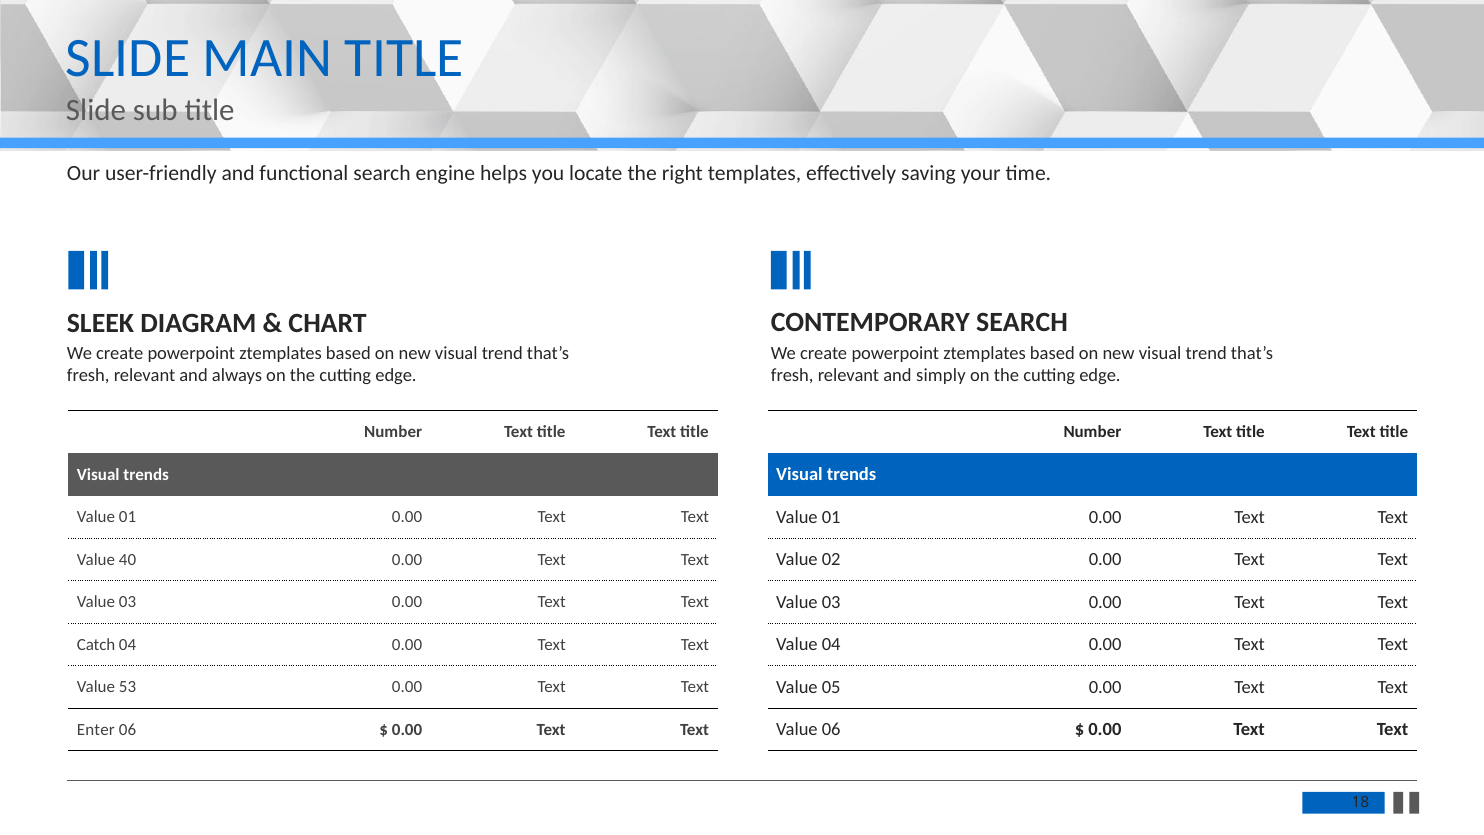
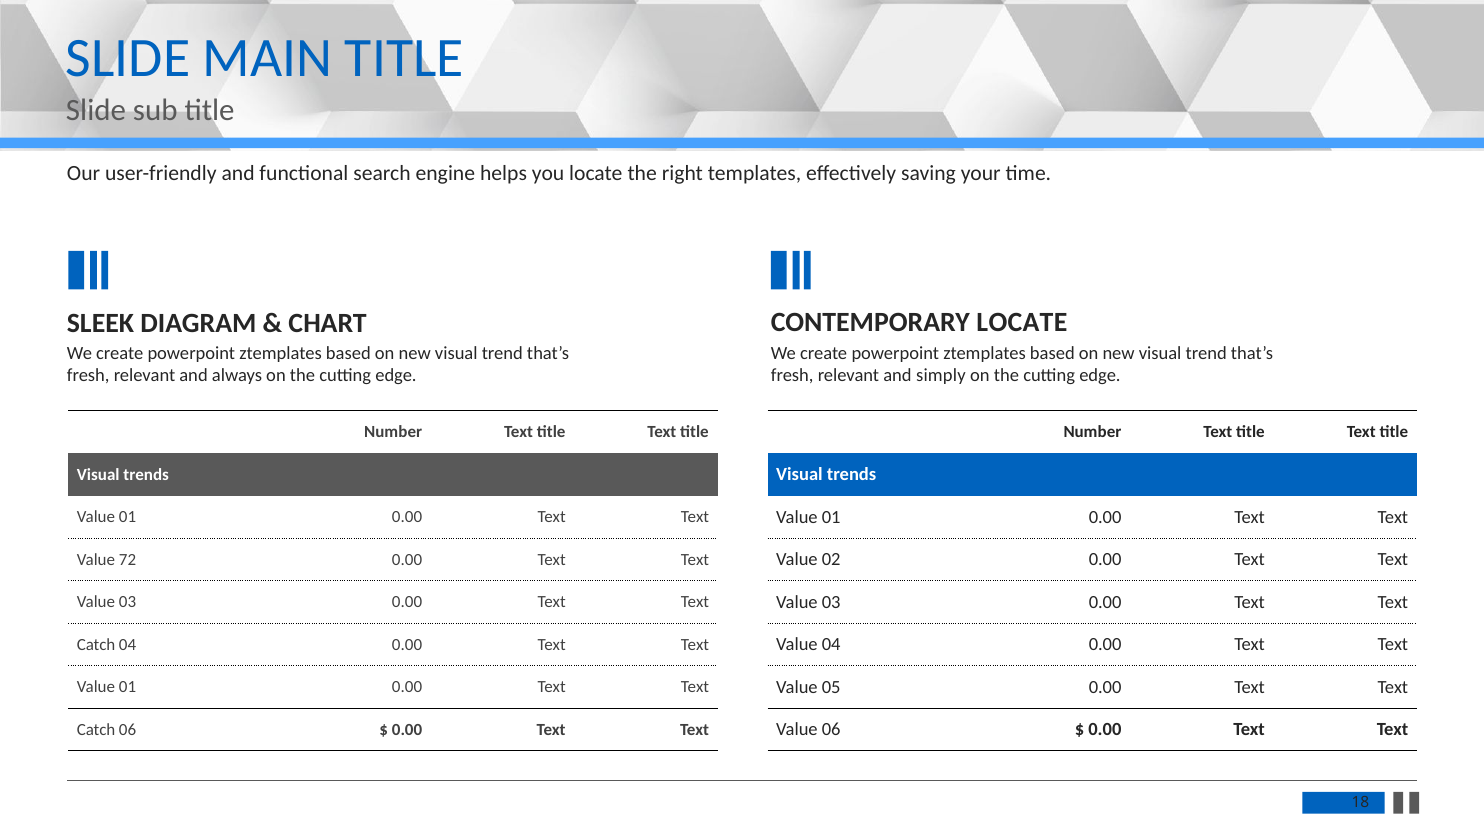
CONTEMPORARY SEARCH: SEARCH -> LOCATE
40: 40 -> 72
53 at (128, 687): 53 -> 01
Enter at (96, 729): Enter -> Catch
